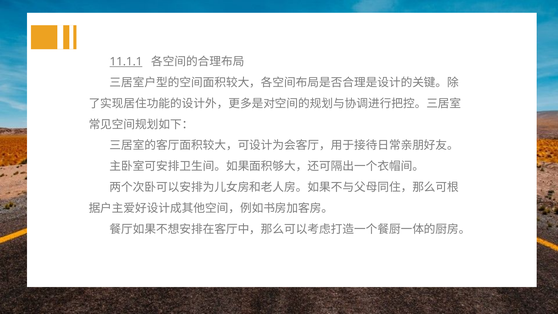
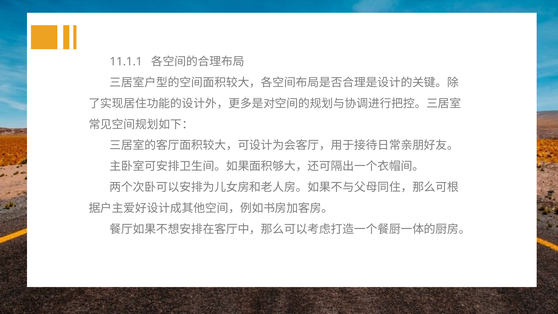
11.1.1 underline: present -> none
